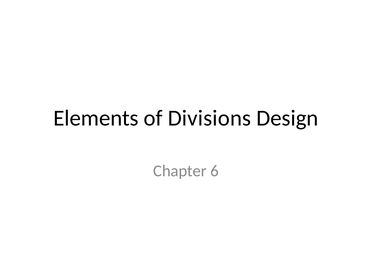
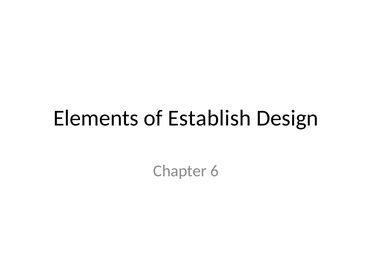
Divisions: Divisions -> Establish
